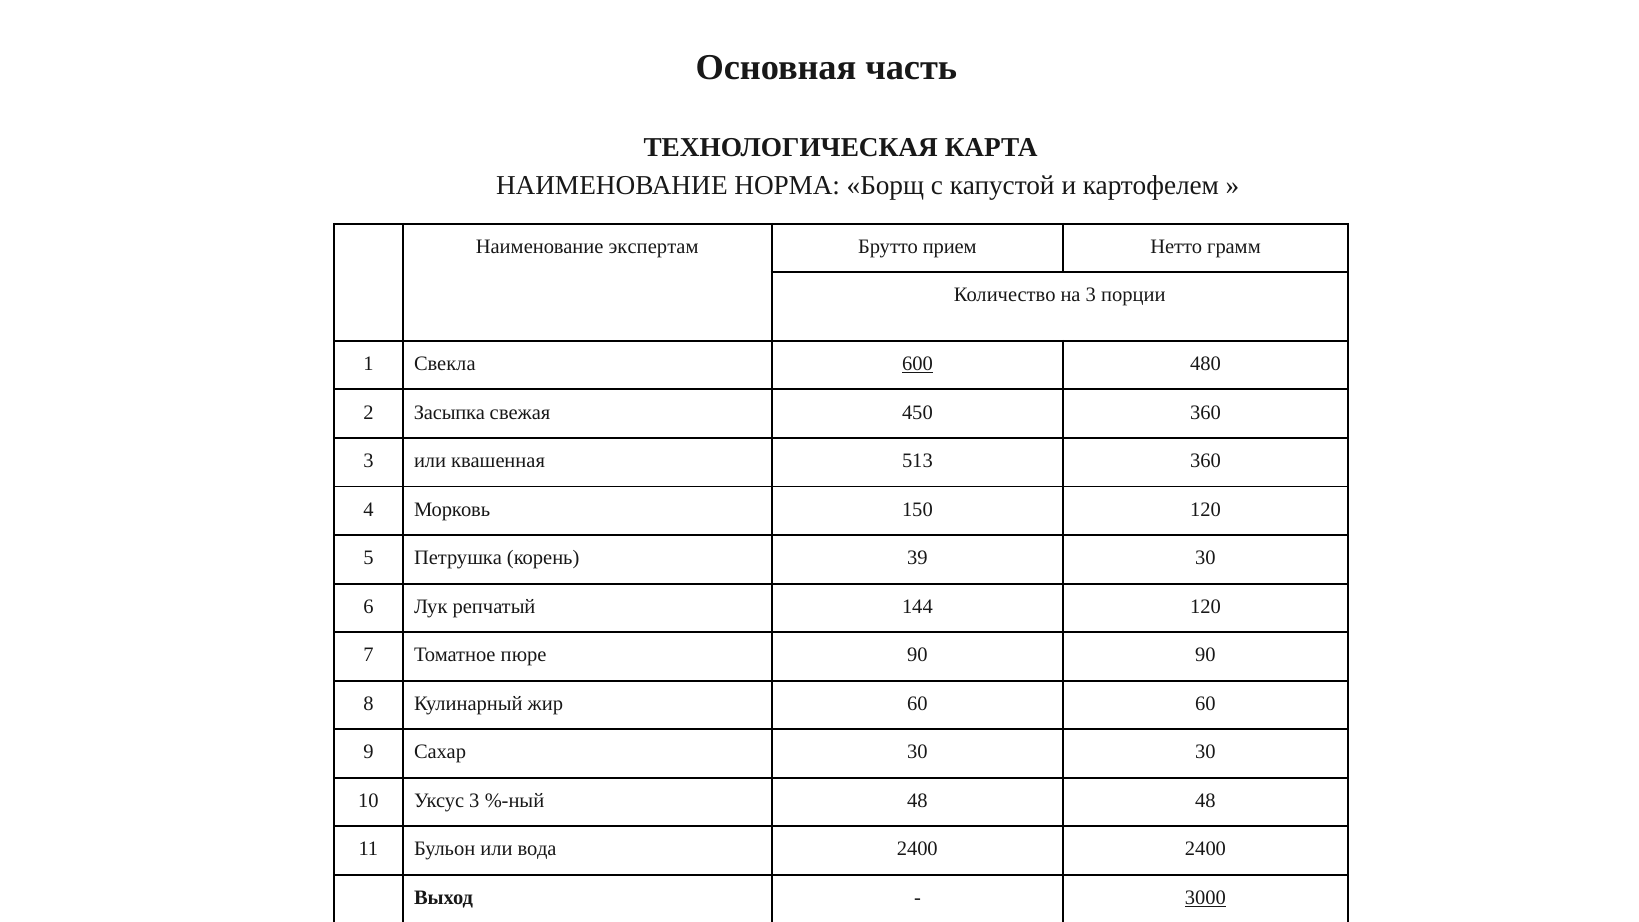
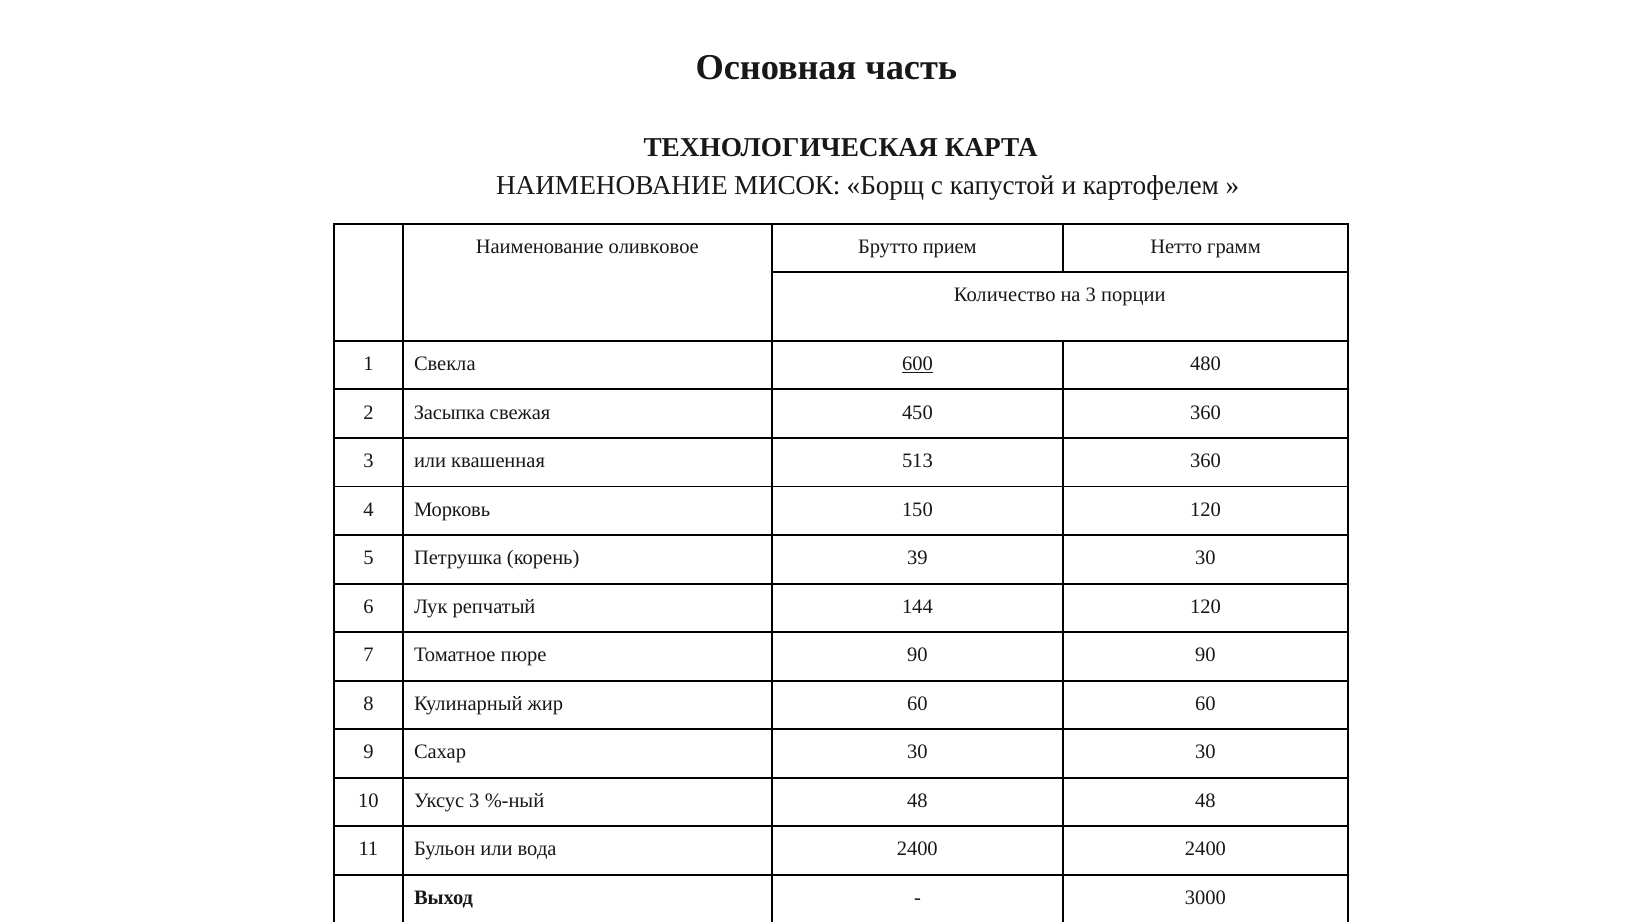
НОРМА: НОРМА -> МИСОК
экспертам: экспертам -> оливковое
3000 underline: present -> none
